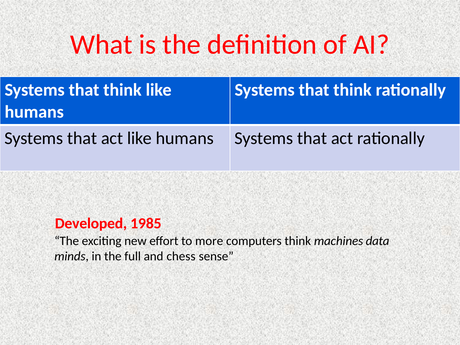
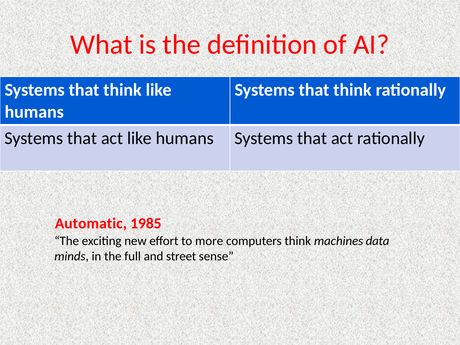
Developed: Developed -> Automatic
chess: chess -> street
